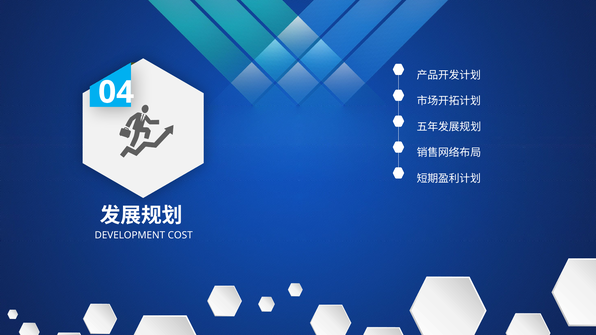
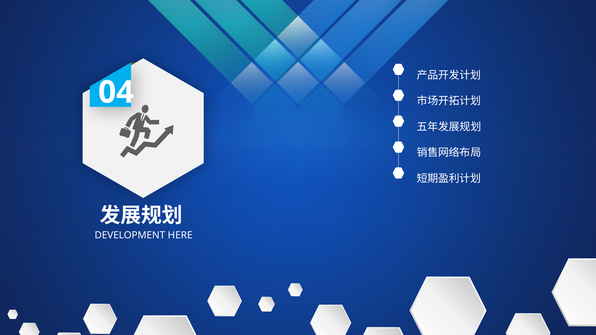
COST: COST -> HERE
